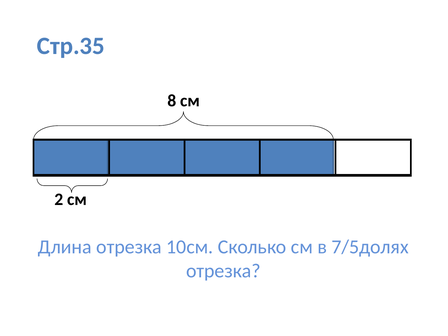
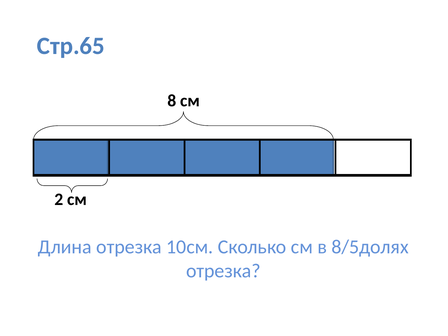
Стр.35: Стр.35 -> Стр.65
7/5долях: 7/5долях -> 8/5долях
